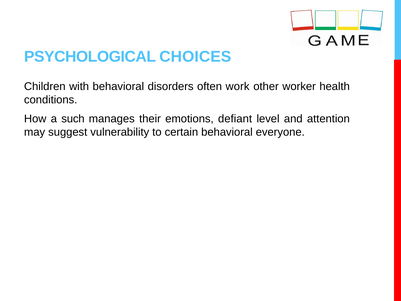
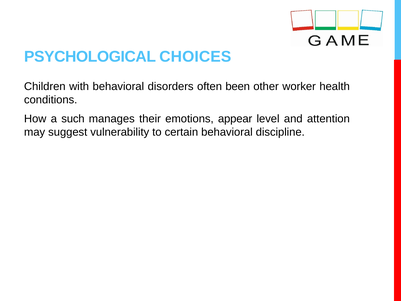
work: work -> been
defiant: defiant -> appear
everyone: everyone -> discipline
